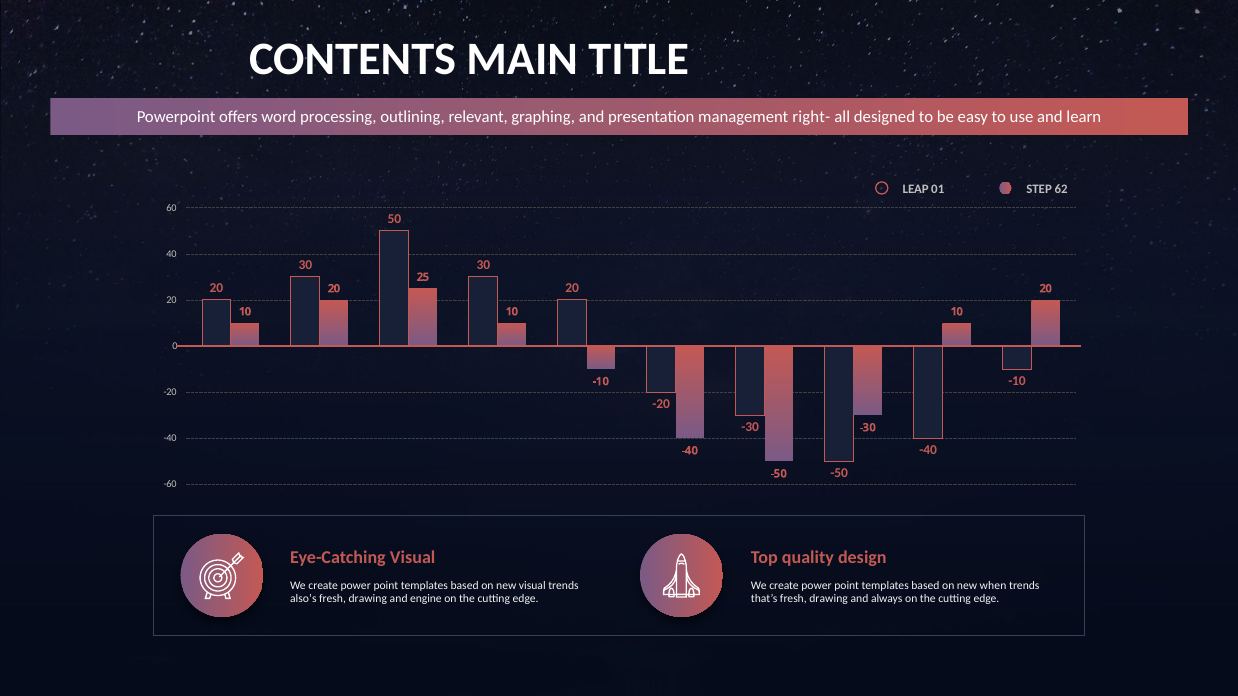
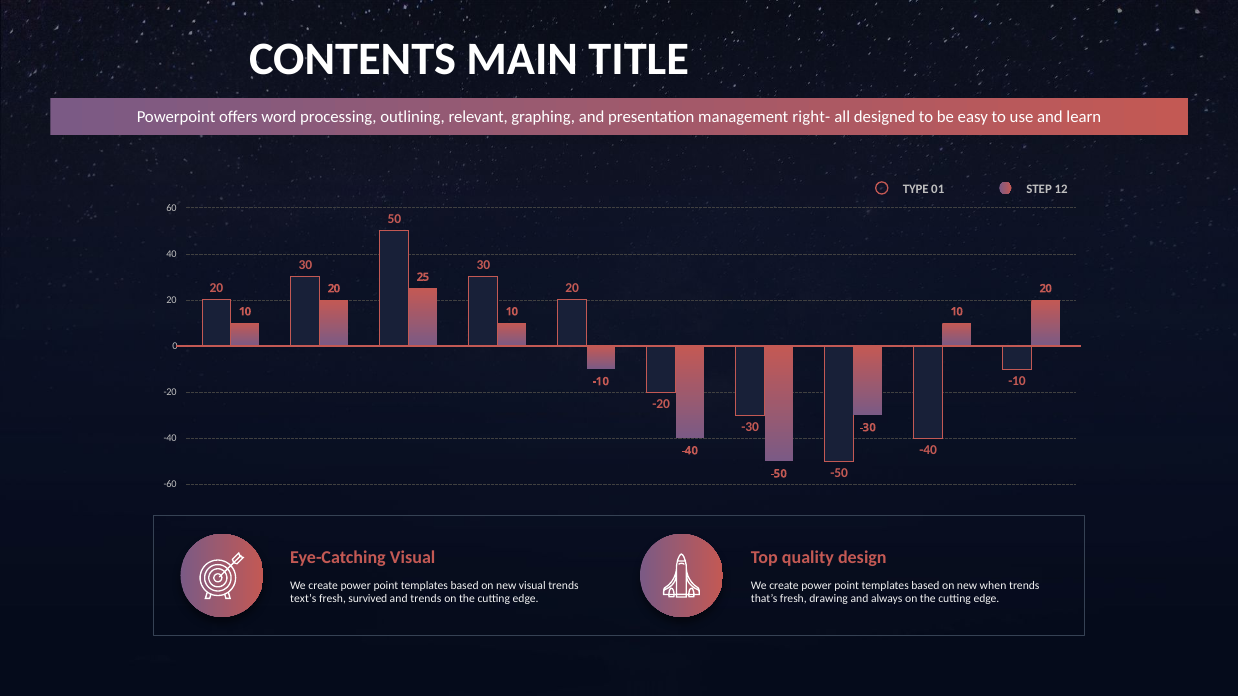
LEAP: LEAP -> TYPE
62: 62 -> 12
also’s: also’s -> text’s
drawing at (368, 599): drawing -> survived
and engine: engine -> trends
